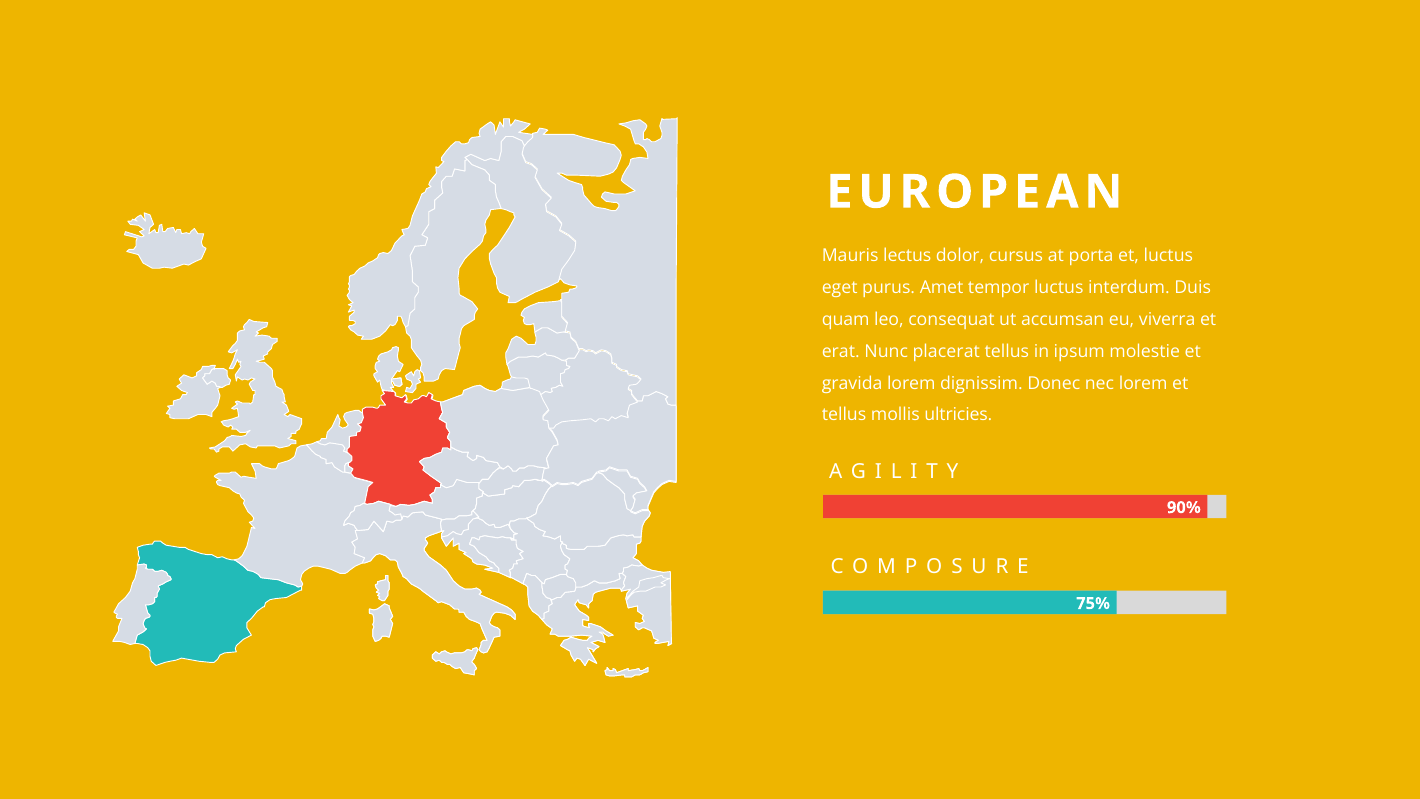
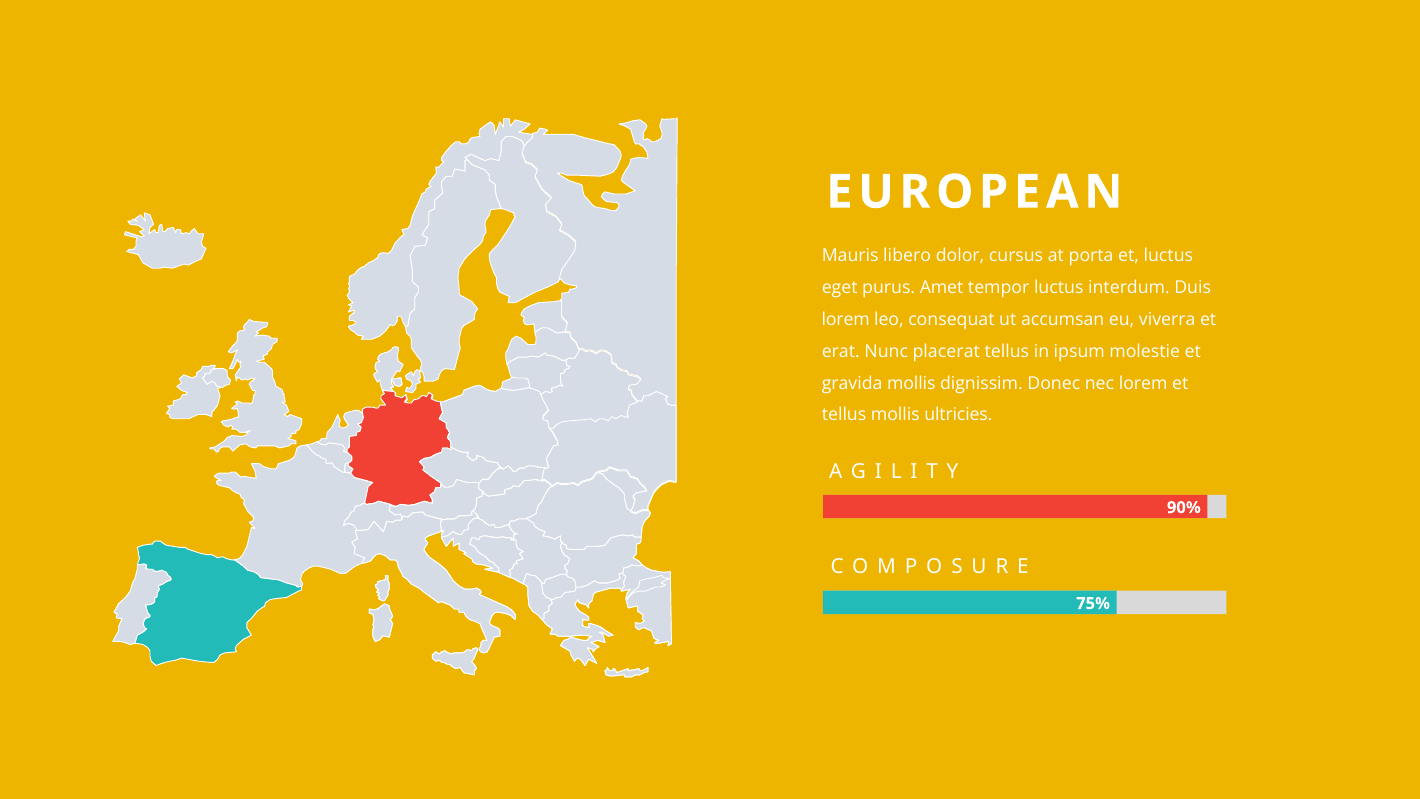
lectus: lectus -> libero
quam at (846, 319): quam -> lorem
gravida lorem: lorem -> mollis
